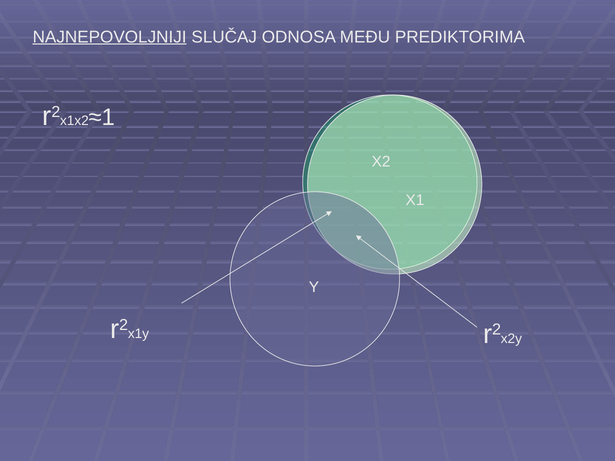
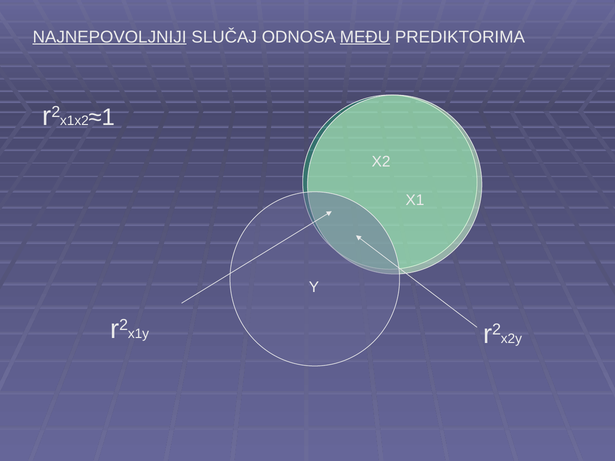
MEĐU underline: none -> present
